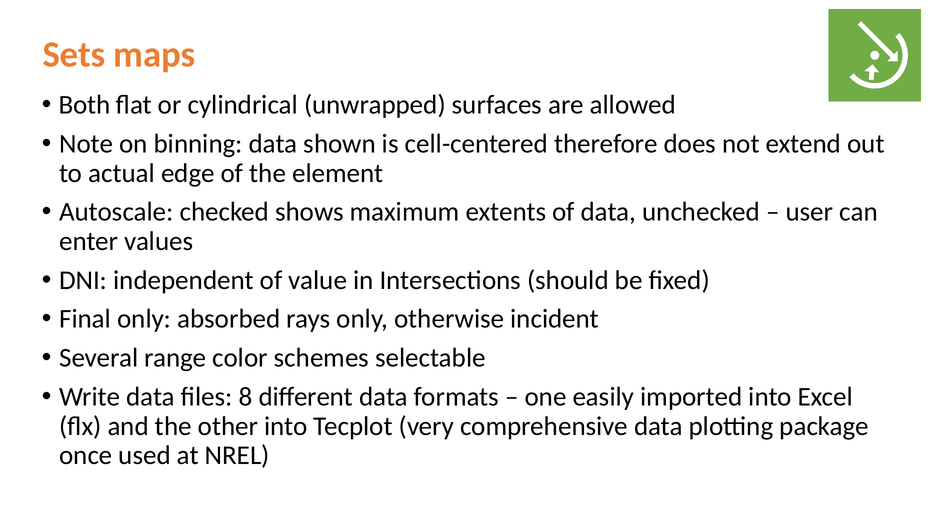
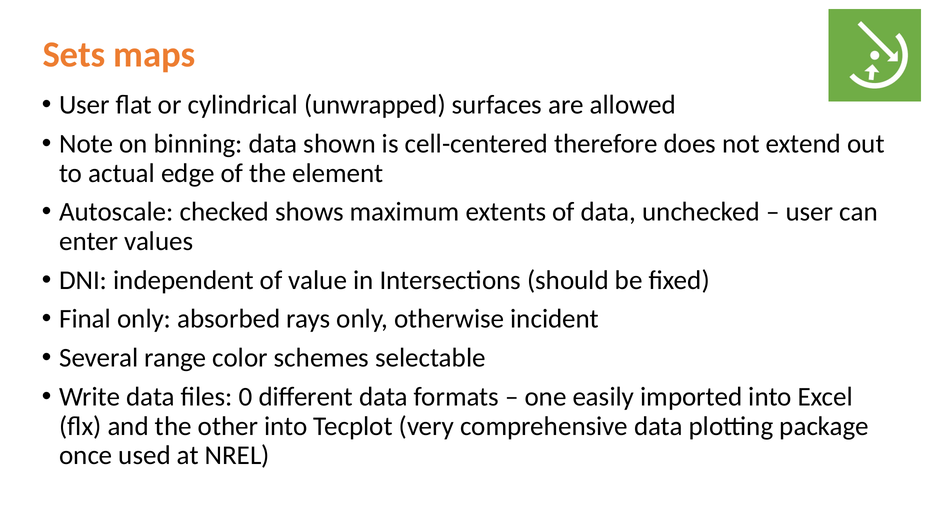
Both at (85, 105): Both -> User
8: 8 -> 0
